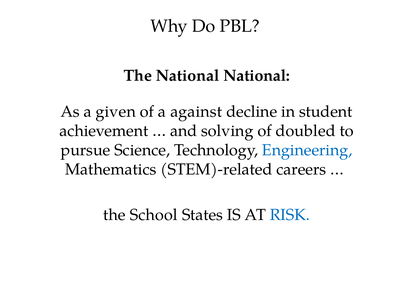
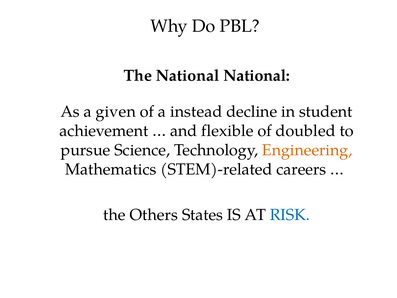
against: against -> instead
solving: solving -> flexible
Engineering colour: blue -> orange
School: School -> Others
